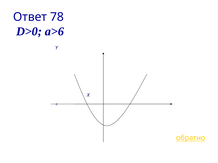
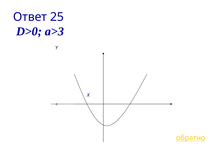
78: 78 -> 25
a>6: a>6 -> a>3
